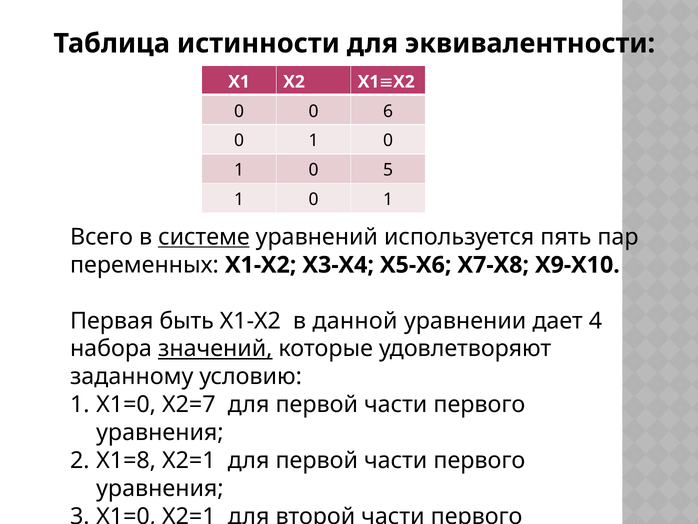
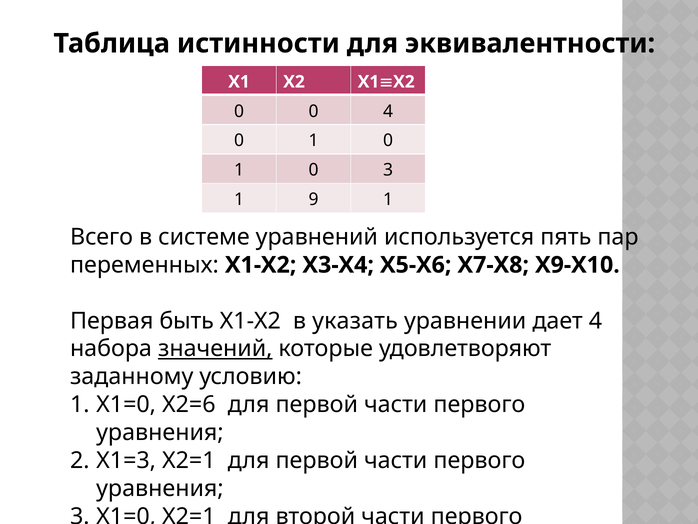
0 6: 6 -> 4
0 5: 5 -> 3
0 at (314, 199): 0 -> 9
системе underline: present -> none
данной: данной -> указать
Х2=7: Х2=7 -> Х2=6
Х1=8: Х1=8 -> Х1=3
